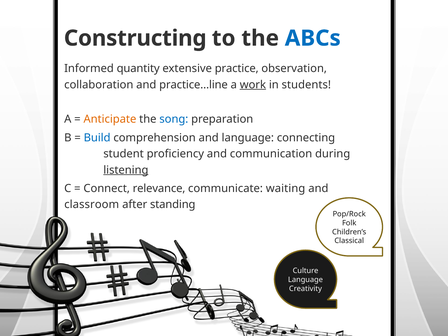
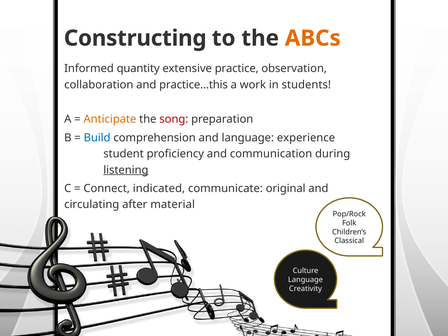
ABCs colour: blue -> orange
practice…line: practice…line -> practice…this
work underline: present -> none
song colour: blue -> red
connecting: connecting -> experience
relevance: relevance -> indicated
waiting: waiting -> original
classroom: classroom -> circulating
standing: standing -> material
